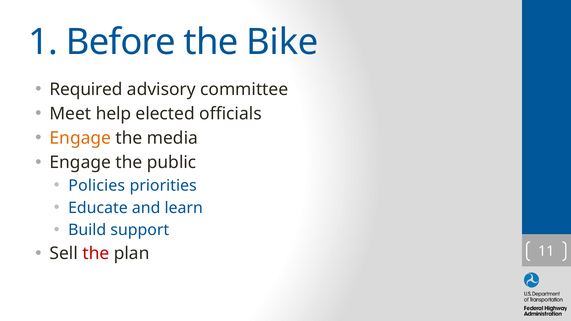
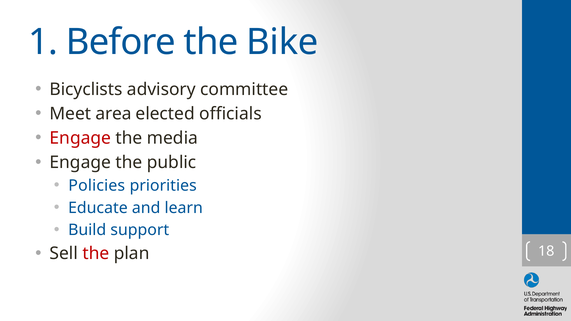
Required: Required -> Bicyclists
help: help -> area
Engage at (80, 138) colour: orange -> red
11: 11 -> 18
